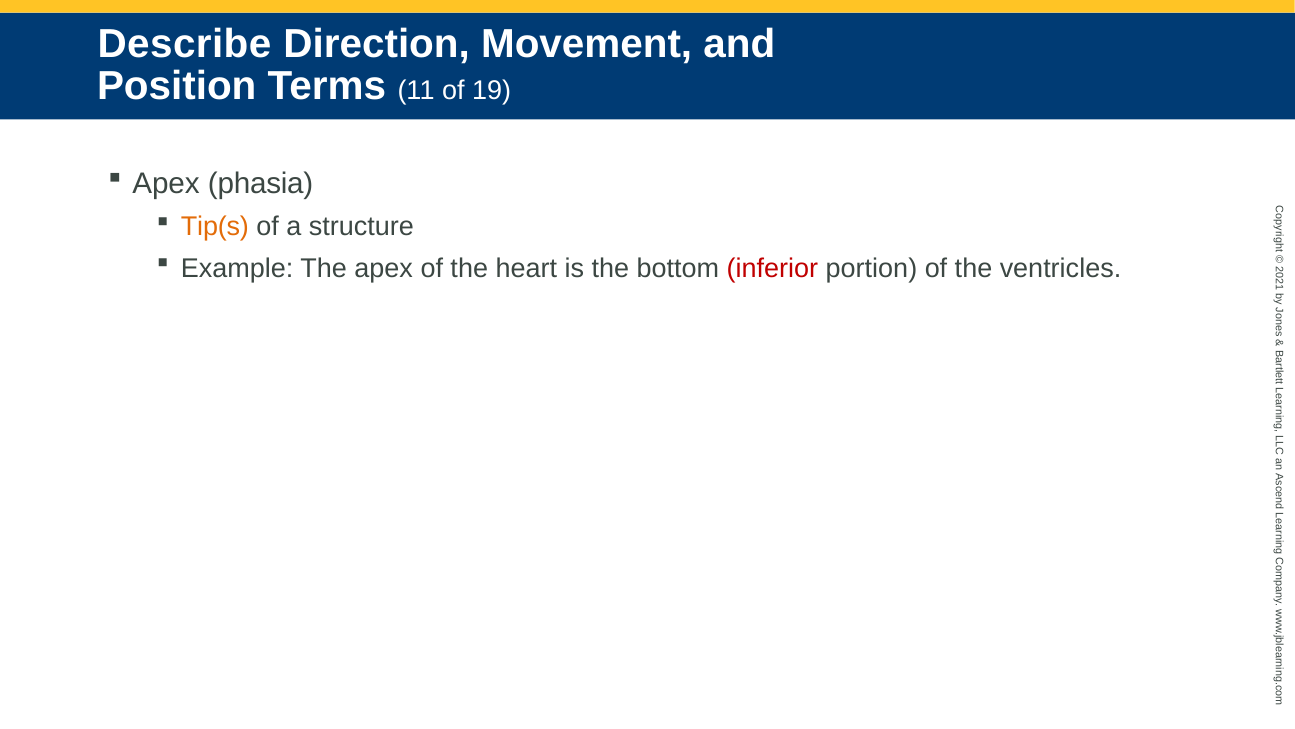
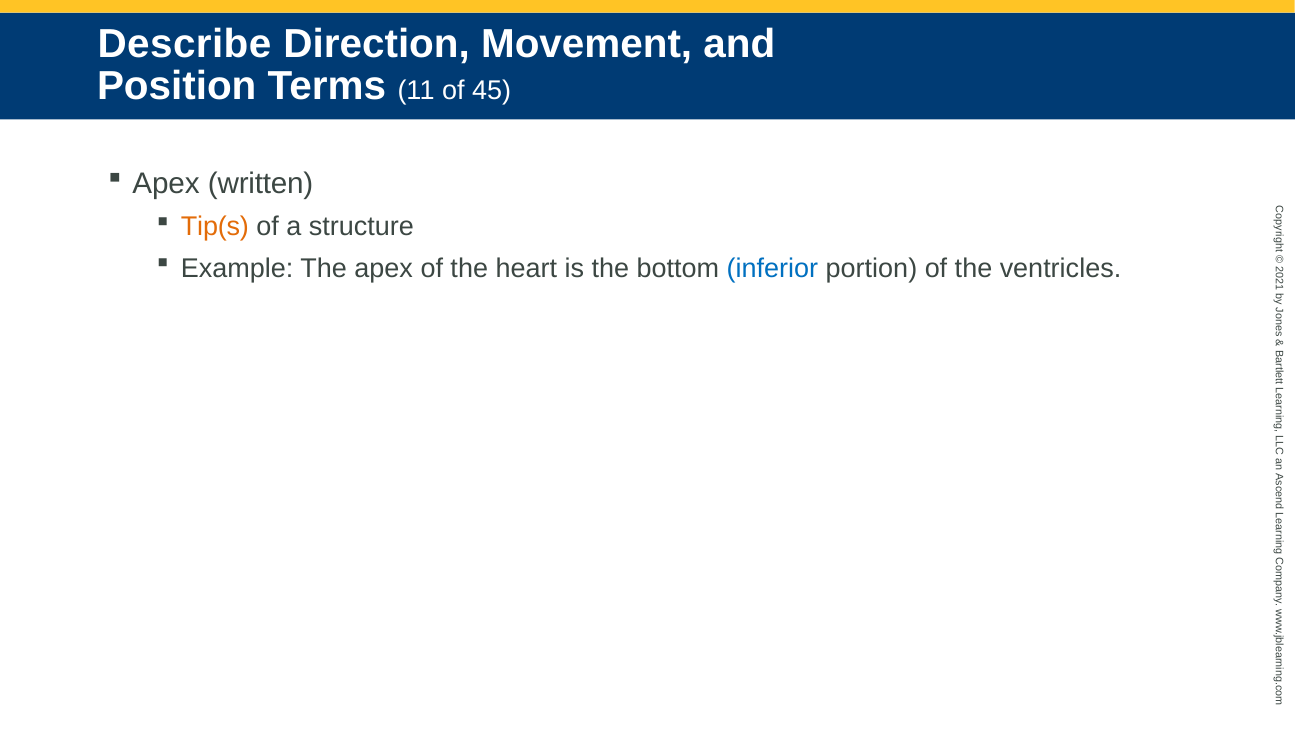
19: 19 -> 45
phasia: phasia -> written
inferior colour: red -> blue
